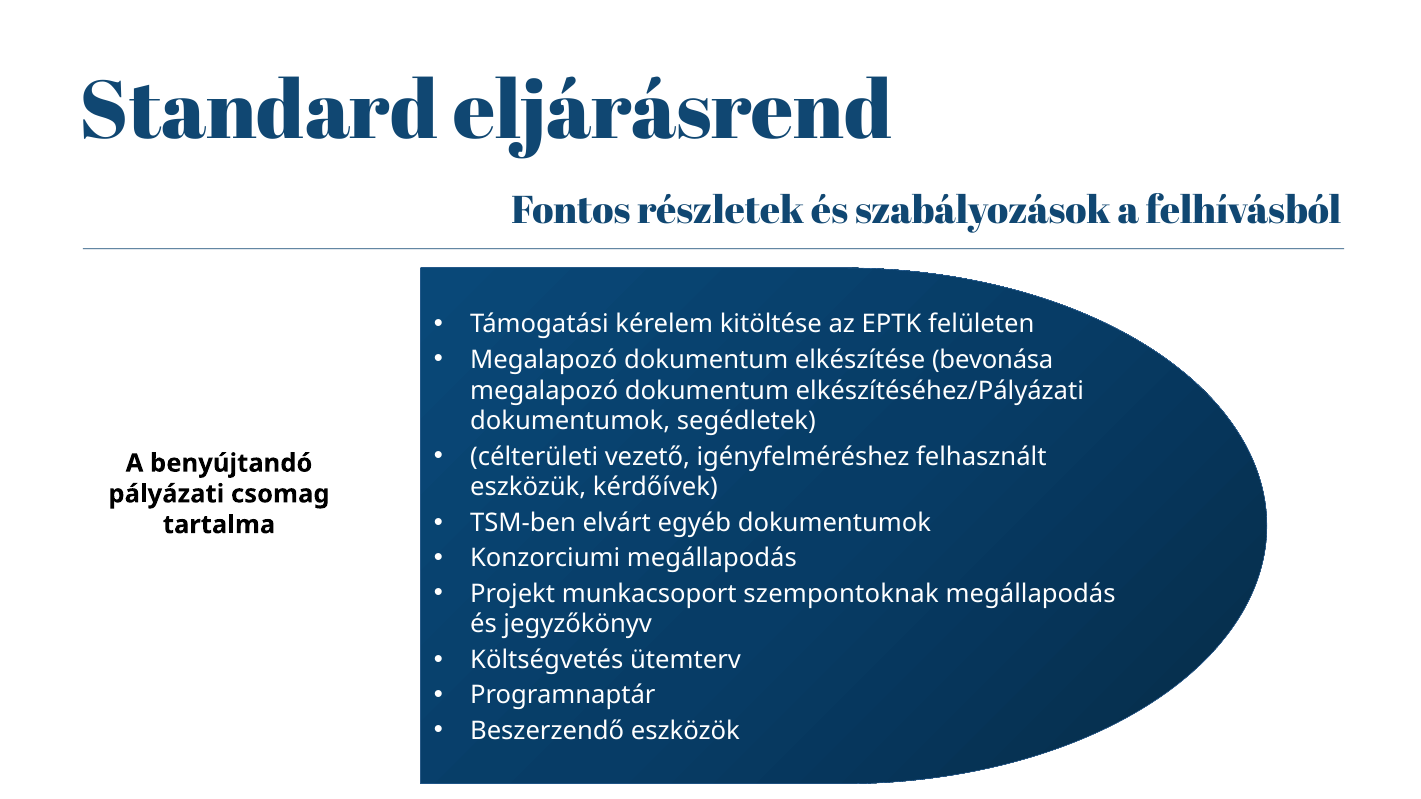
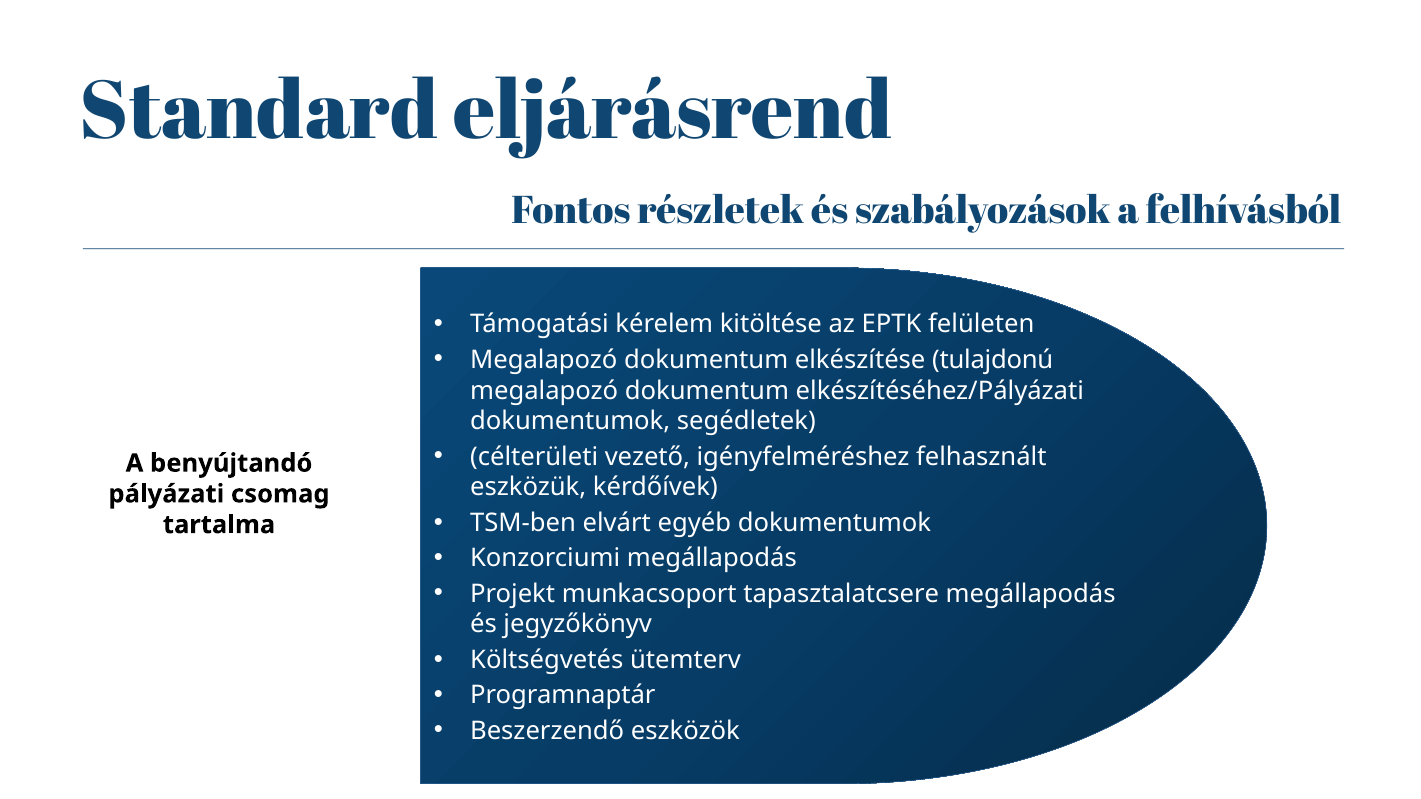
bevonása: bevonása -> tulajdonú
szempontoknak: szempontoknak -> tapasztalatcsere
